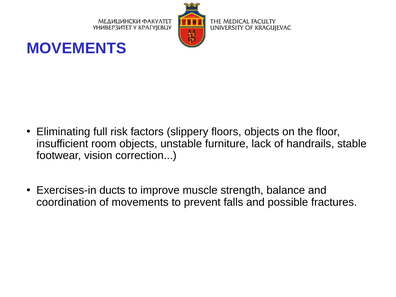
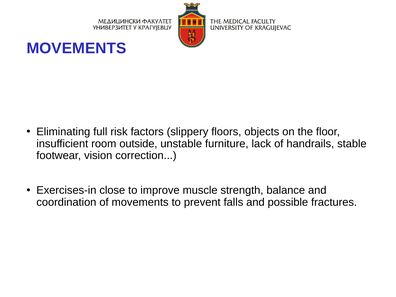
room objects: objects -> outside
ducts: ducts -> close
